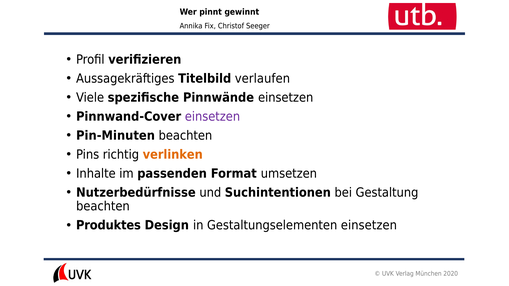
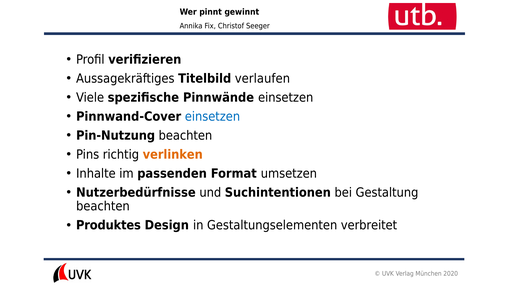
einsetzen at (212, 117) colour: purple -> blue
Pin-Minuten: Pin-Minuten -> Pin-Nutzung
Gestaltungselementen einsetzen: einsetzen -> verbreitet
